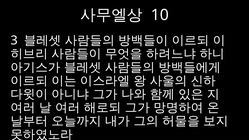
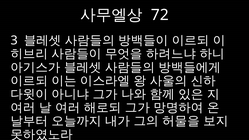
10: 10 -> 72
